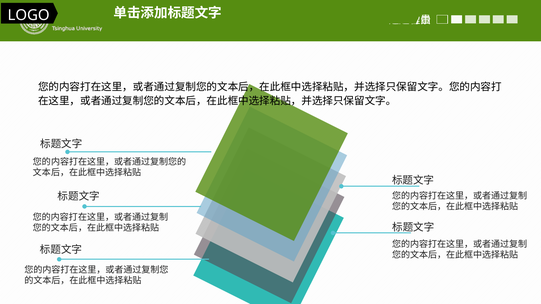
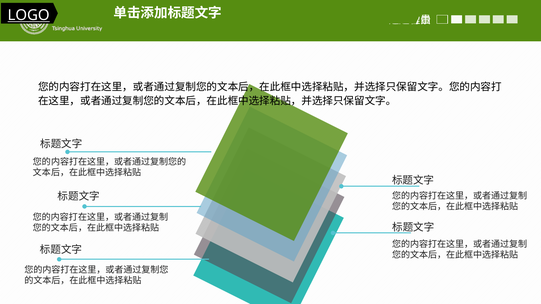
LOGO underline: none -> present
